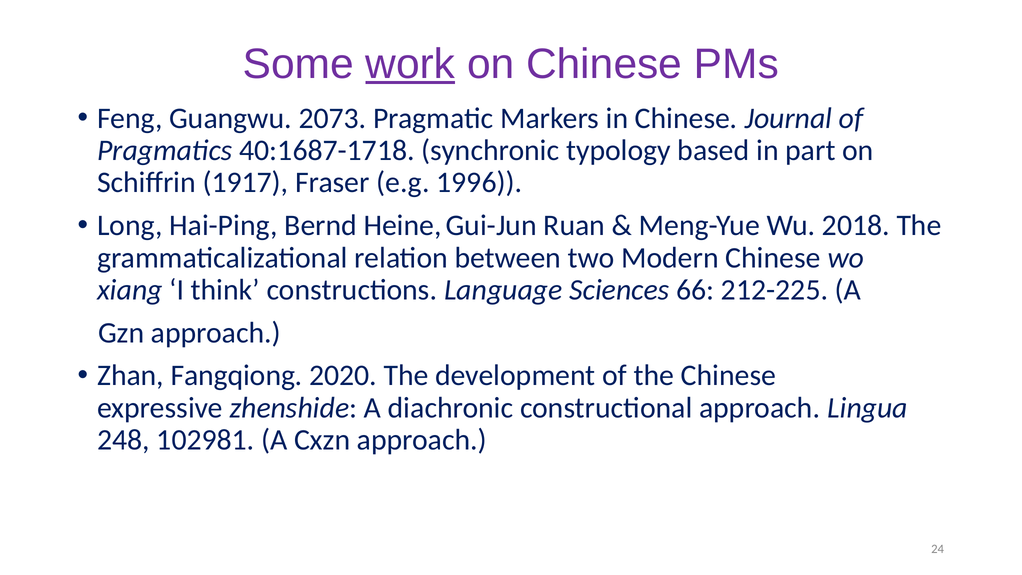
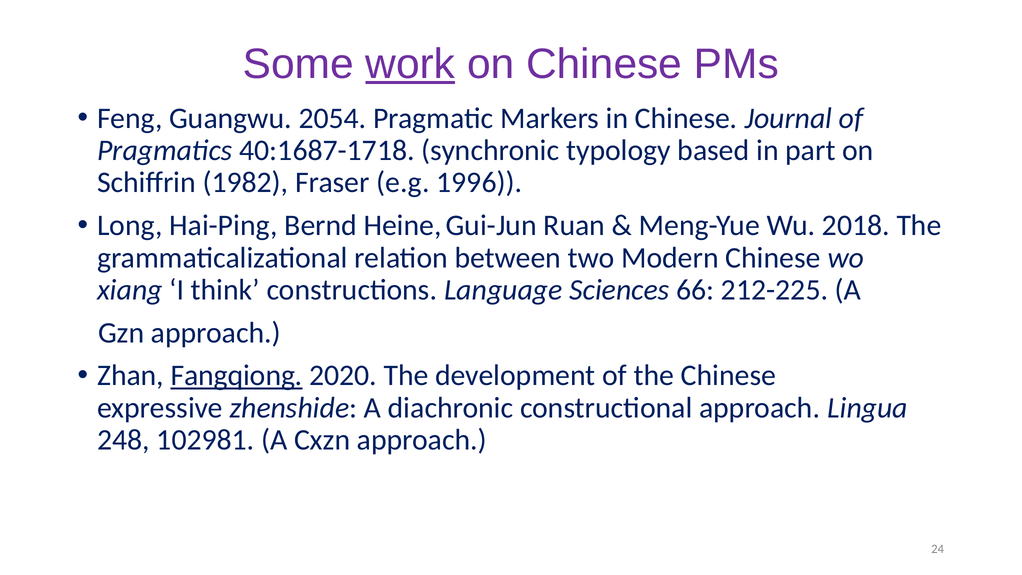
2073: 2073 -> 2054
1917: 1917 -> 1982
Fangqiong underline: none -> present
